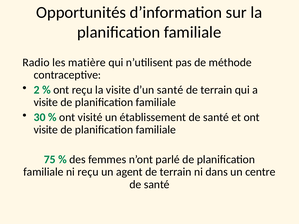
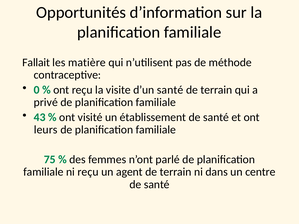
Radio: Radio -> Fallait
2: 2 -> 0
visite at (46, 102): visite -> privé
30: 30 -> 43
visite at (46, 130): visite -> leurs
